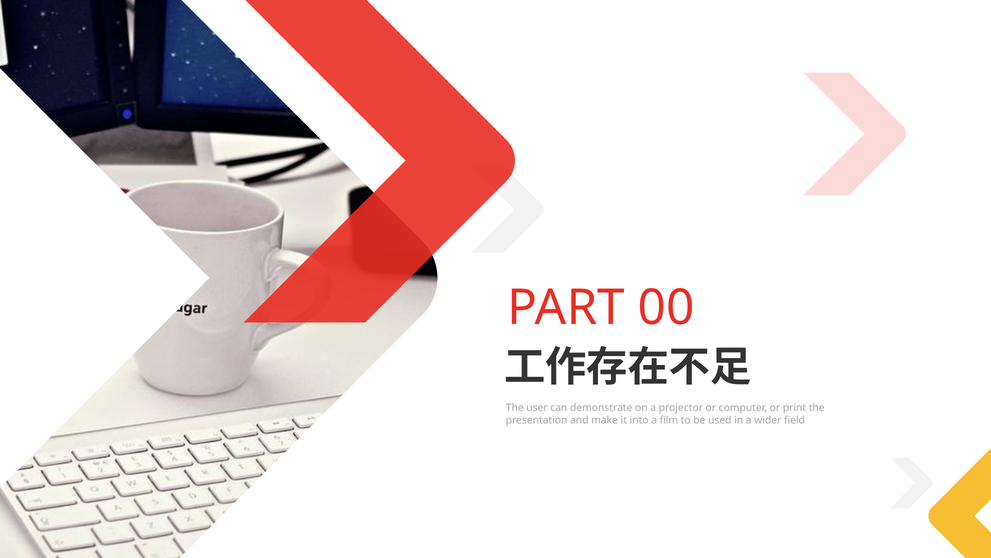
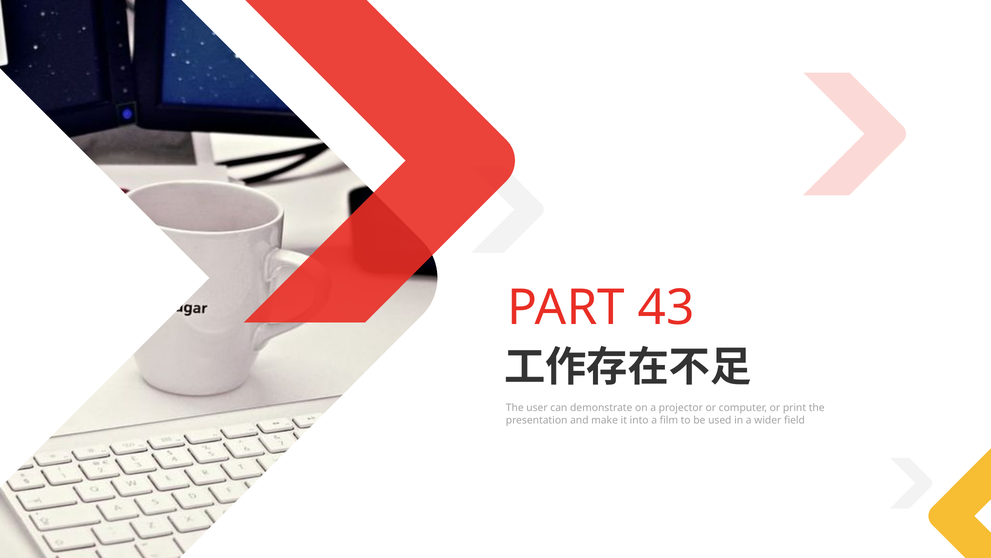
00: 00 -> 43
